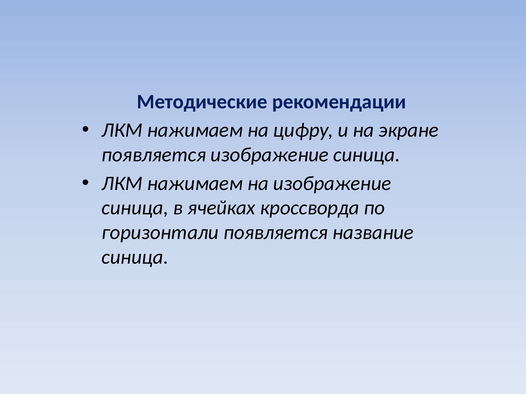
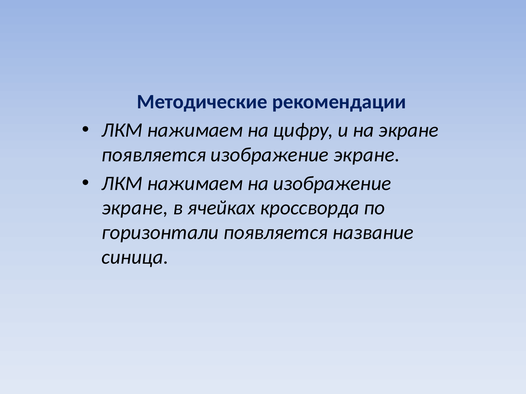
появляется изображение синица: синица -> экране
синица at (135, 208): синица -> экране
